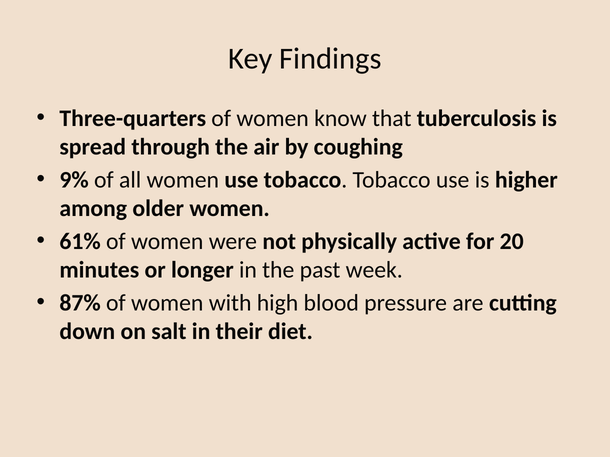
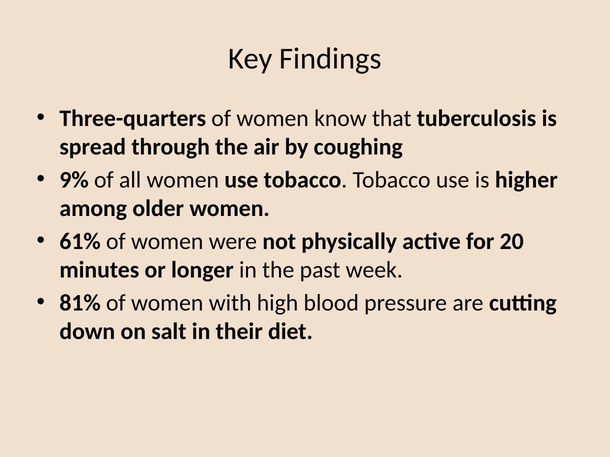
87%: 87% -> 81%
